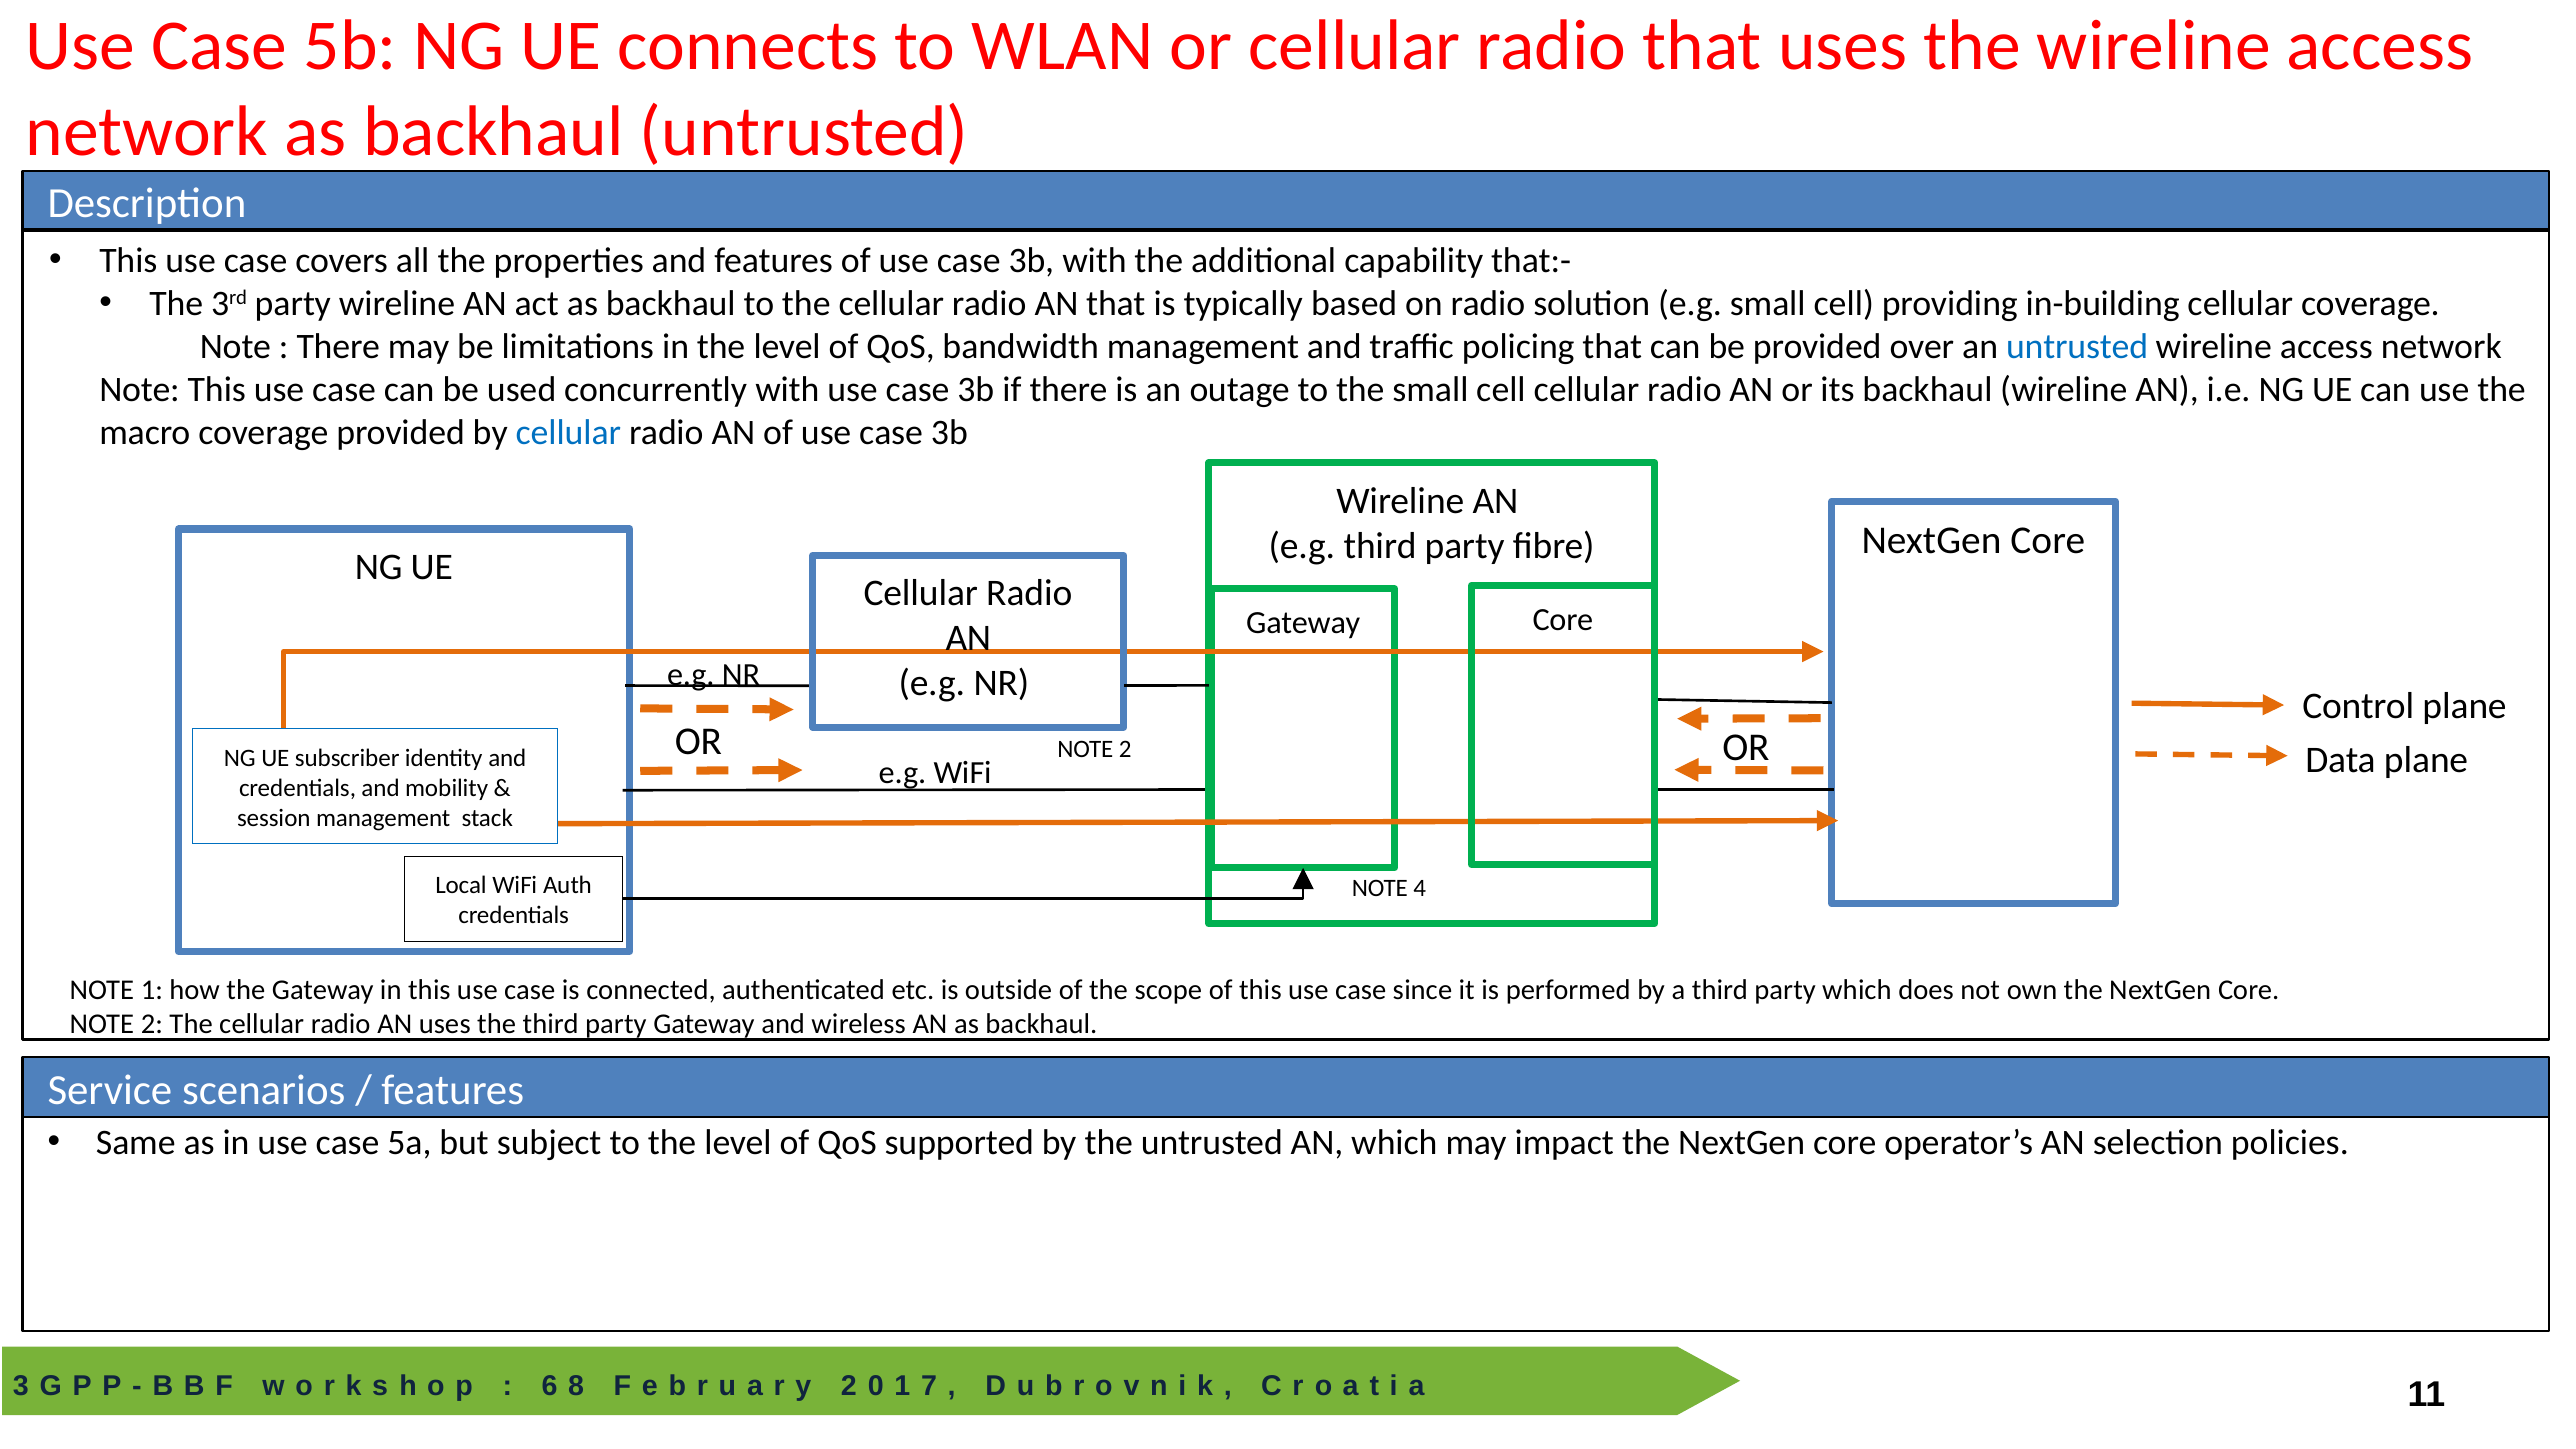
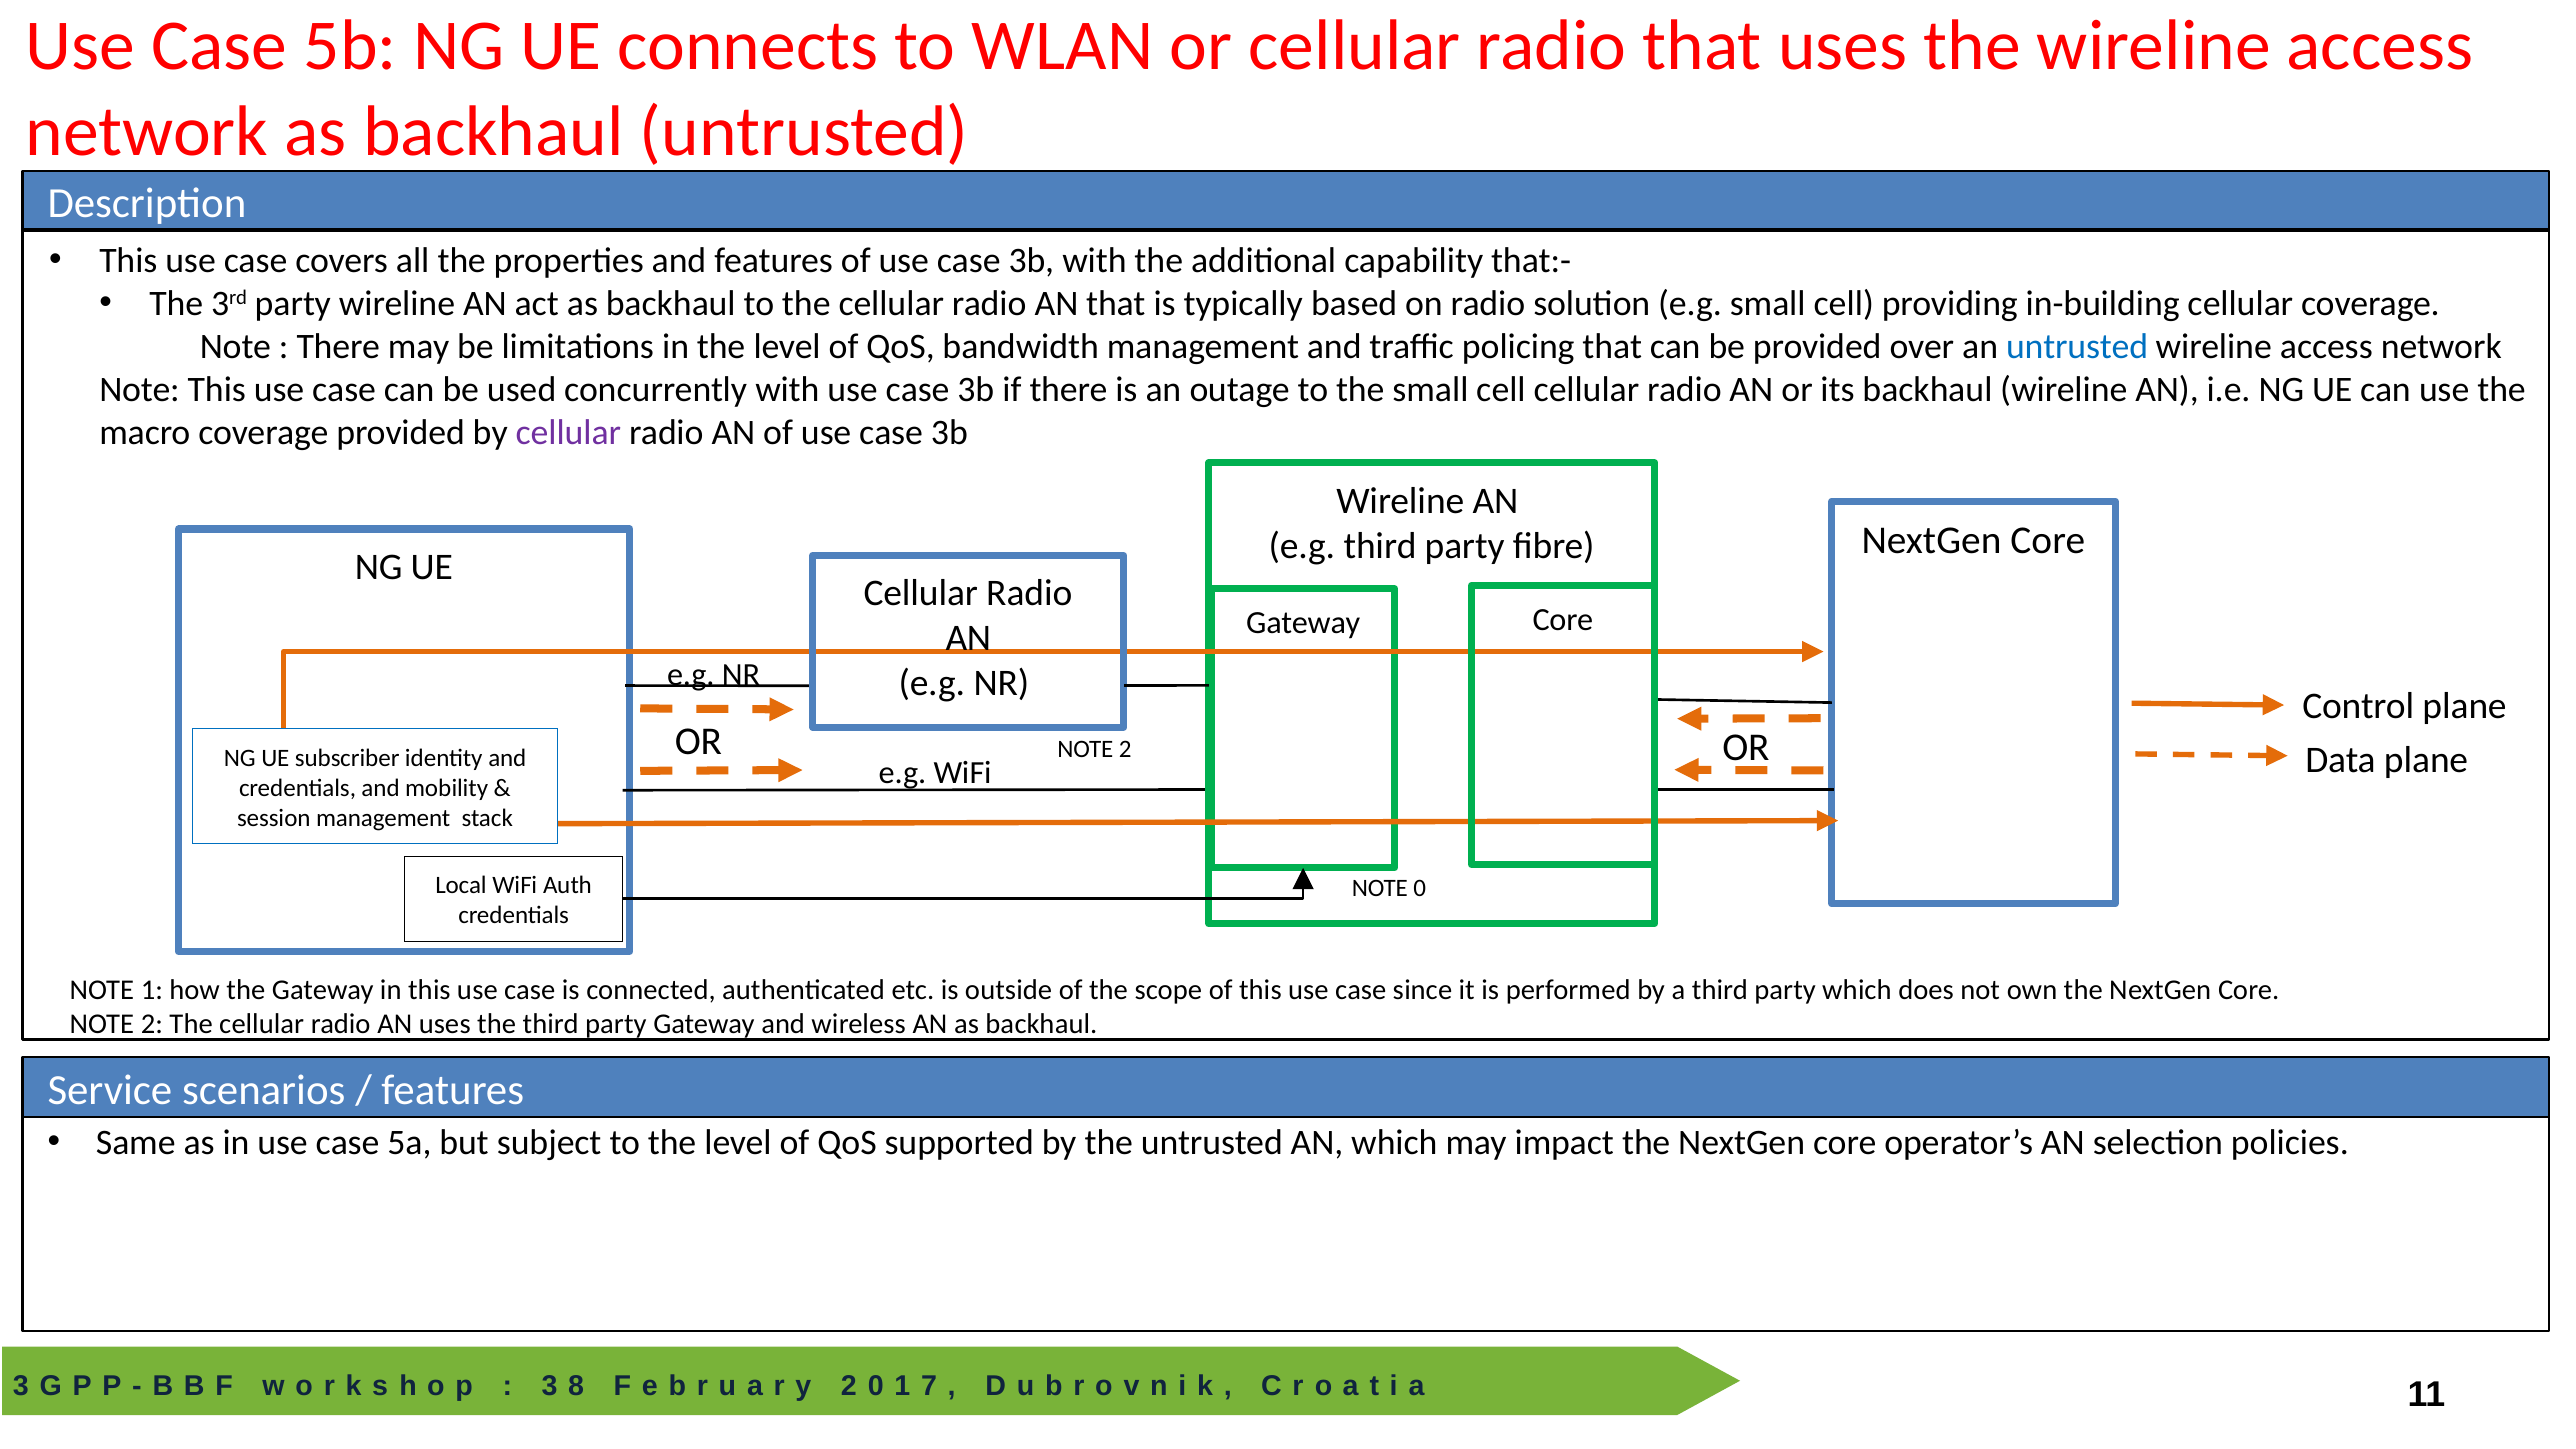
cellular at (568, 433) colour: blue -> purple
NOTE 4: 4 -> 0
6 at (550, 1386): 6 -> 3
